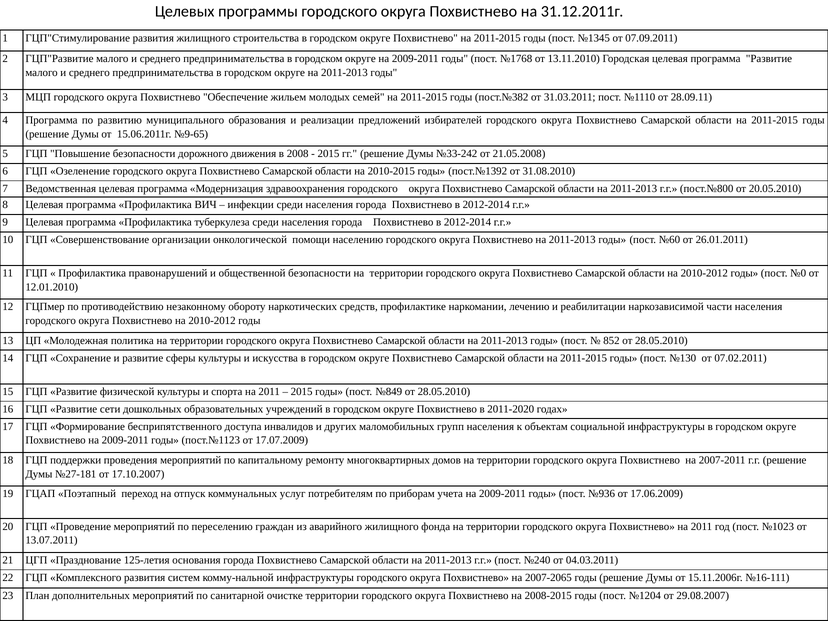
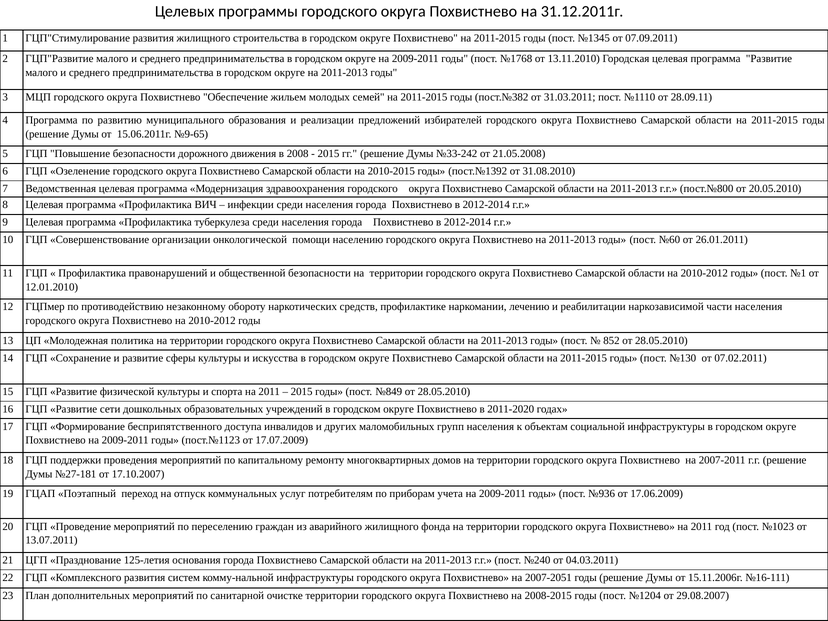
№0: №0 -> №1
2007-2065: 2007-2065 -> 2007-2051
